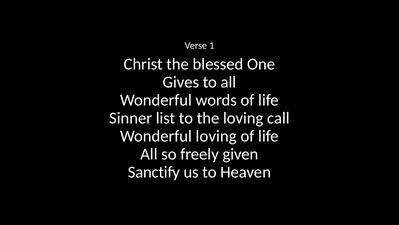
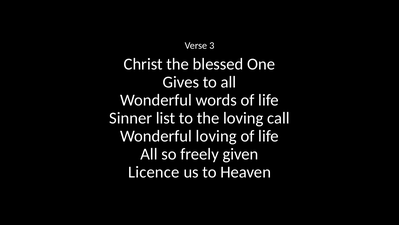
1: 1 -> 3
Sanctify: Sanctify -> Licence
